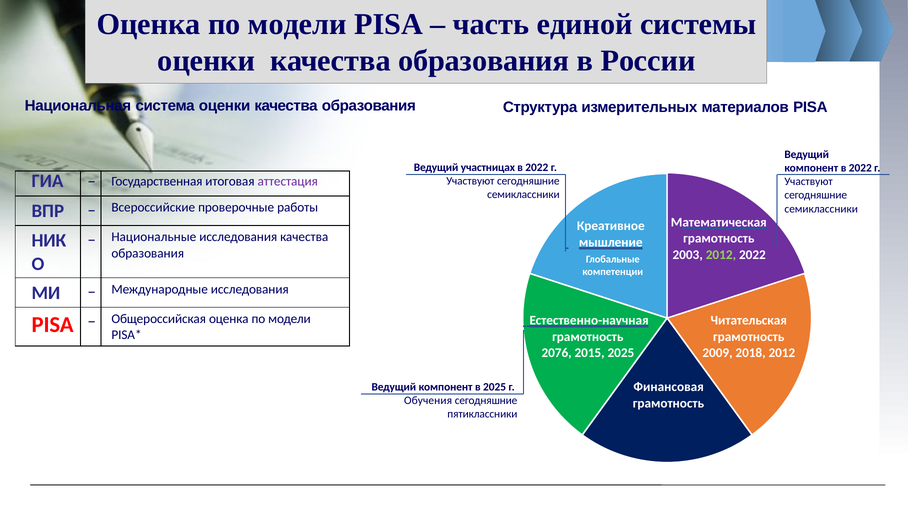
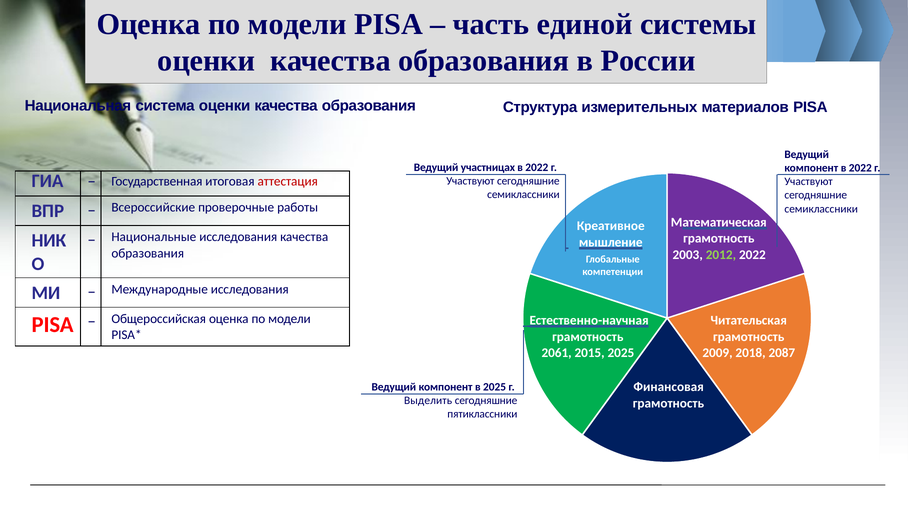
аттестация colour: purple -> red
2076: 2076 -> 2061
2018 2012: 2012 -> 2087
Обучения: Обучения -> Выделить
